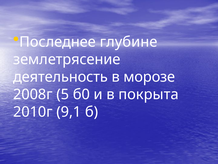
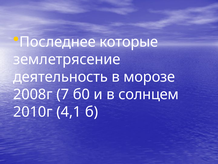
глубине: глубине -> которые
5: 5 -> 7
покрыта: покрыта -> солнцем
9,1: 9,1 -> 4,1
